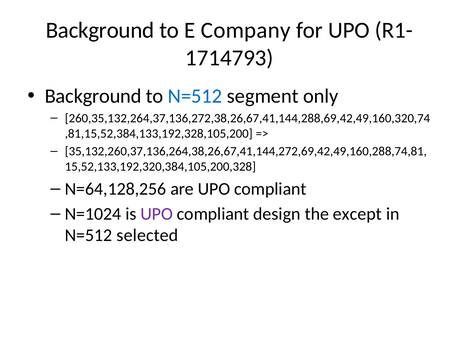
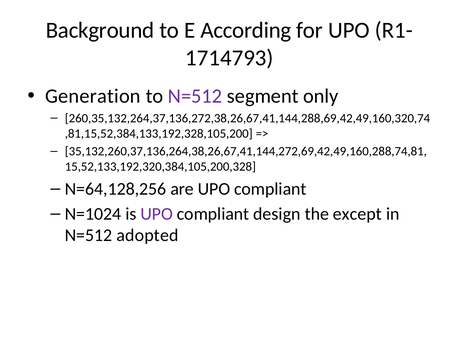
Company: Company -> According
Background at (93, 96): Background -> Generation
N=512 at (195, 96) colour: blue -> purple
selected: selected -> adopted
